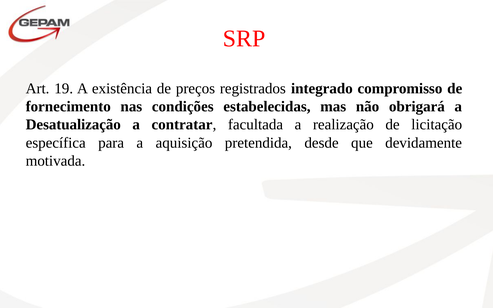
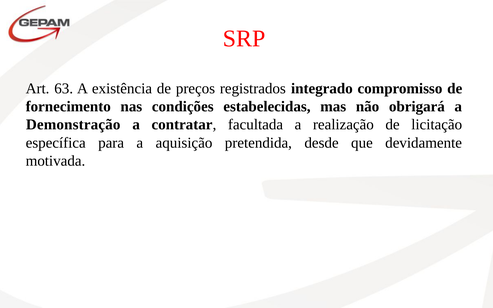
19: 19 -> 63
Desatualização: Desatualização -> Demonstração
